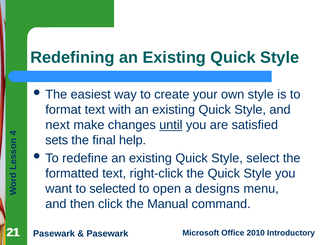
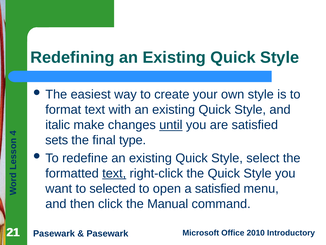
next: next -> italic
help: help -> type
text at (114, 173) underline: none -> present
a designs: designs -> satisfied
